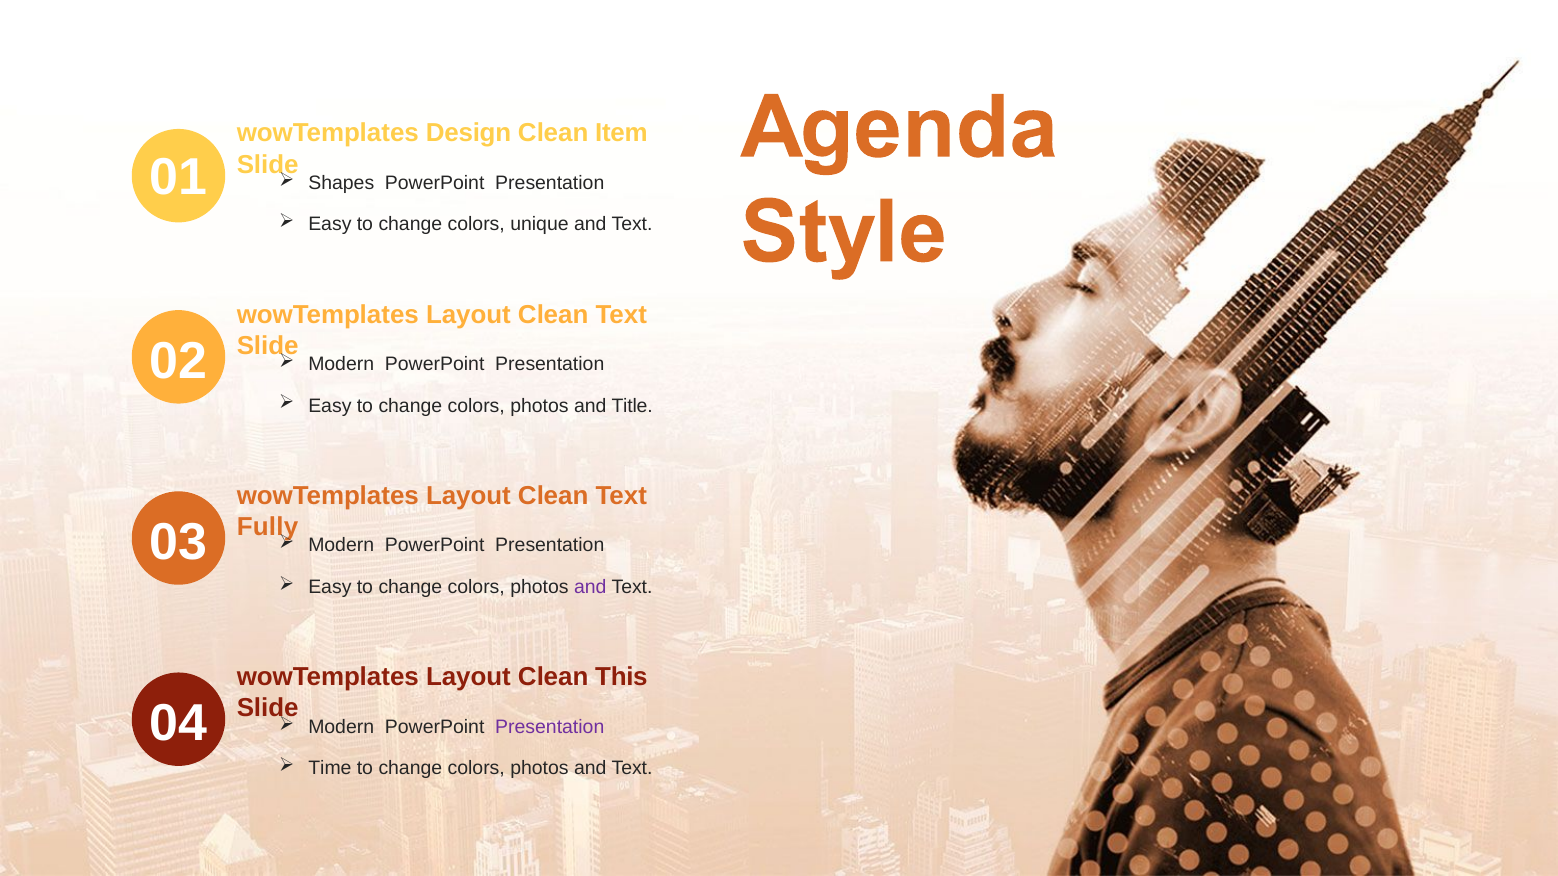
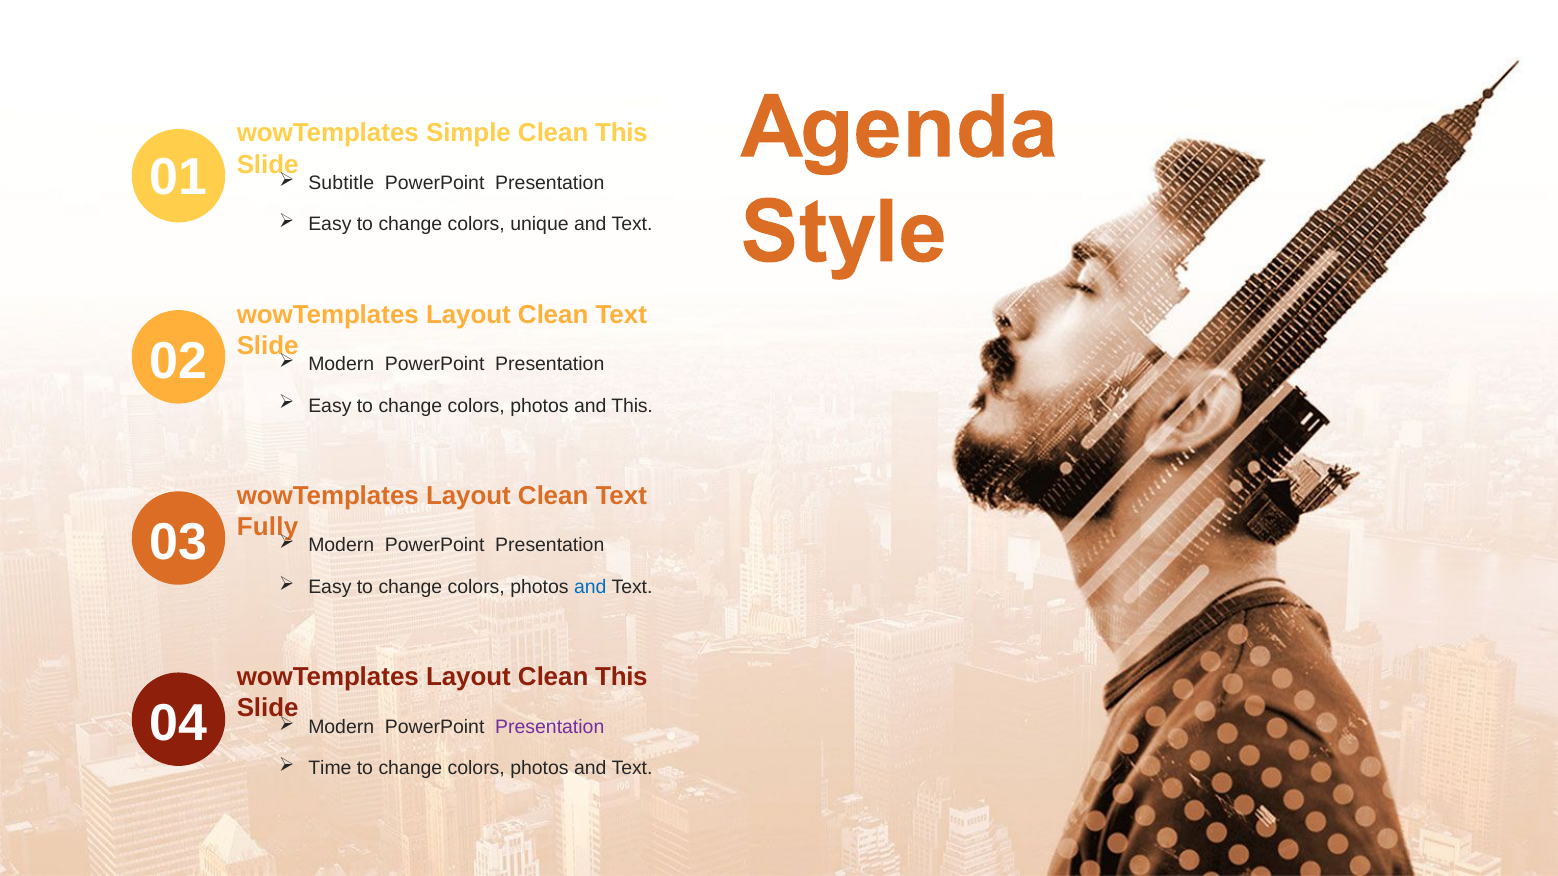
Design: Design -> Simple
Item at (621, 133): Item -> This
Shapes: Shapes -> Subtitle
and Title: Title -> This
and at (590, 587) colour: purple -> blue
